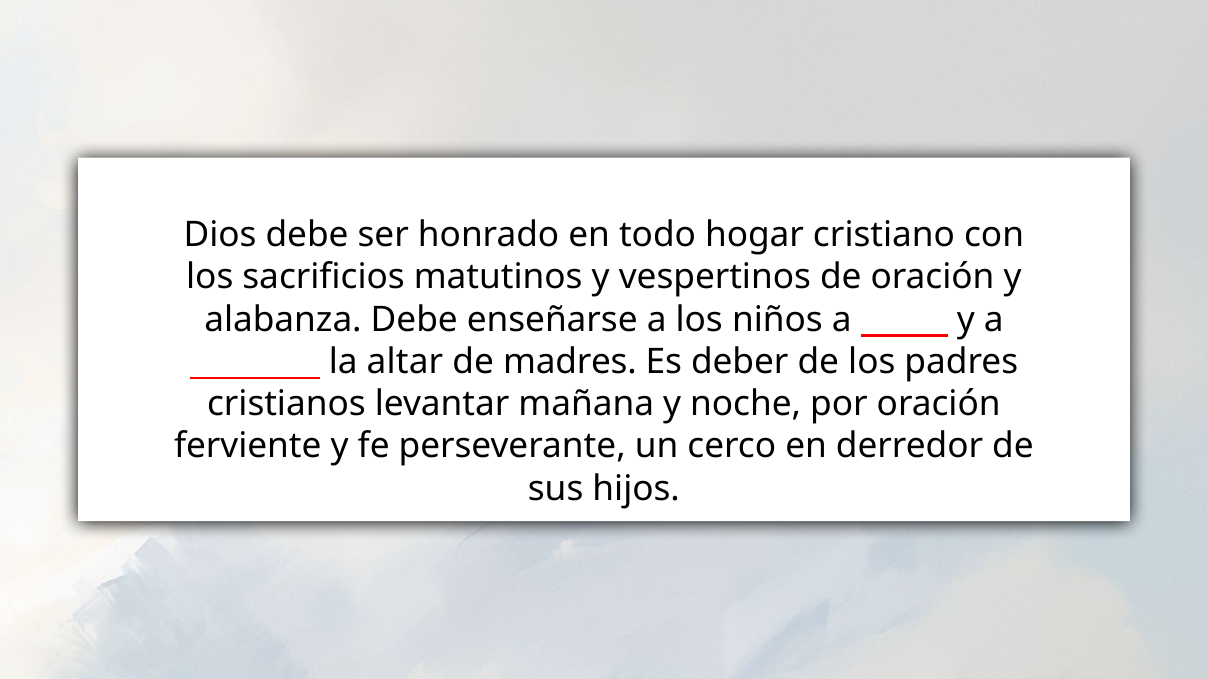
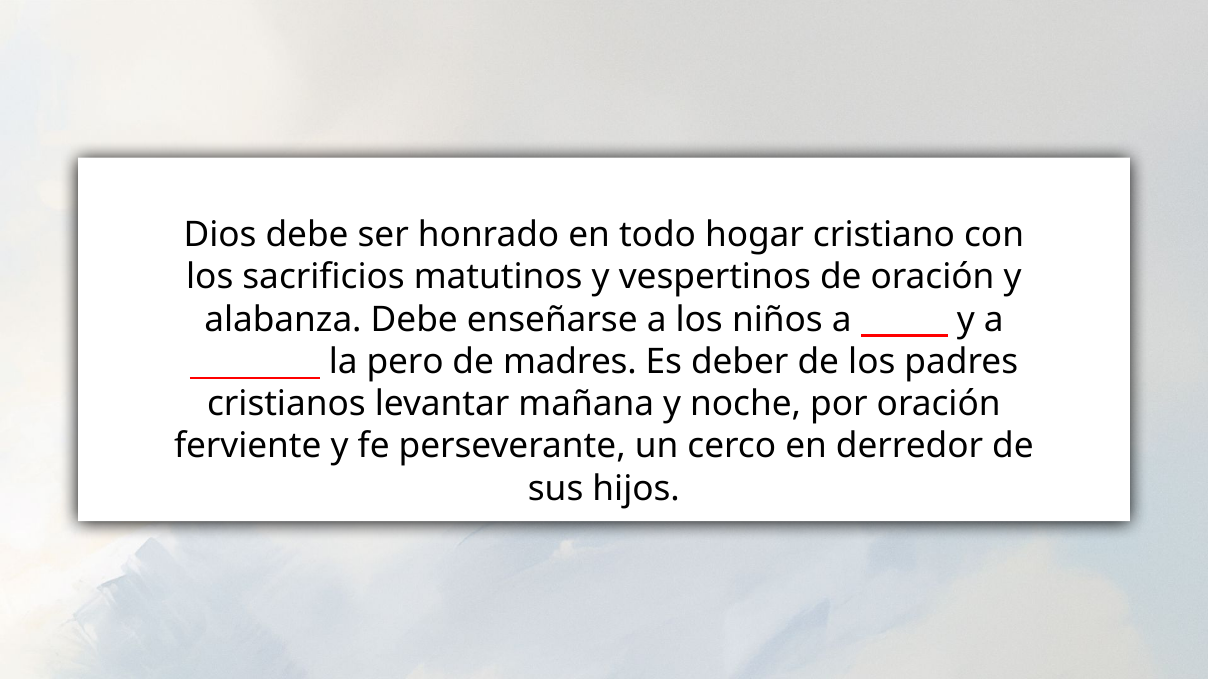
altar: altar -> pero
